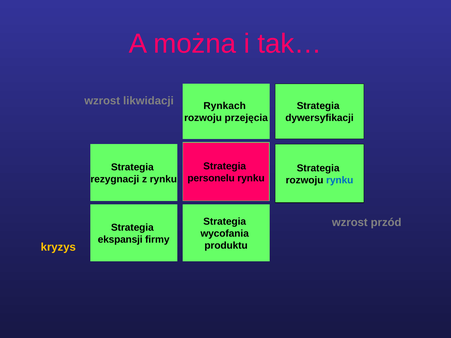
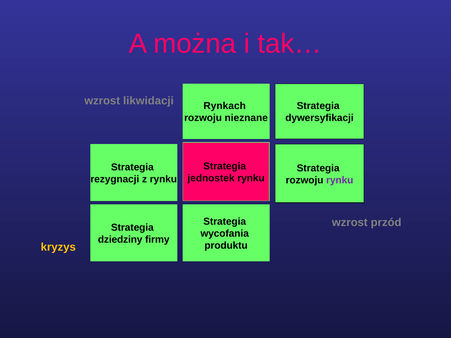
przejęcia: przejęcia -> nieznane
personelu: personelu -> jednostek
rynku at (340, 180) colour: blue -> purple
ekspansji: ekspansji -> dziedziny
